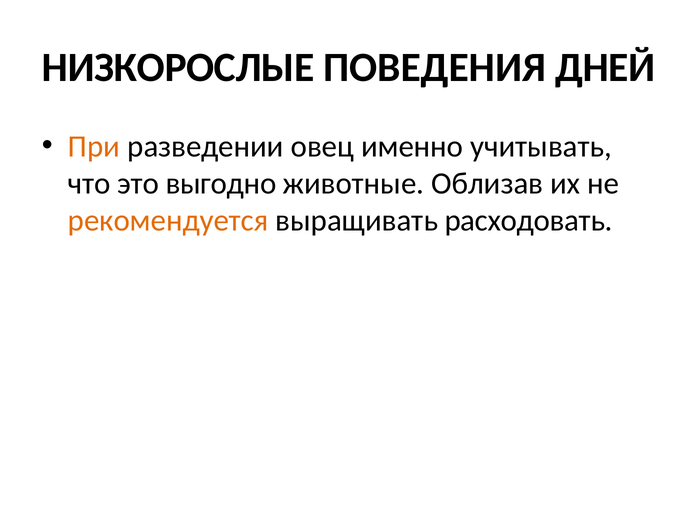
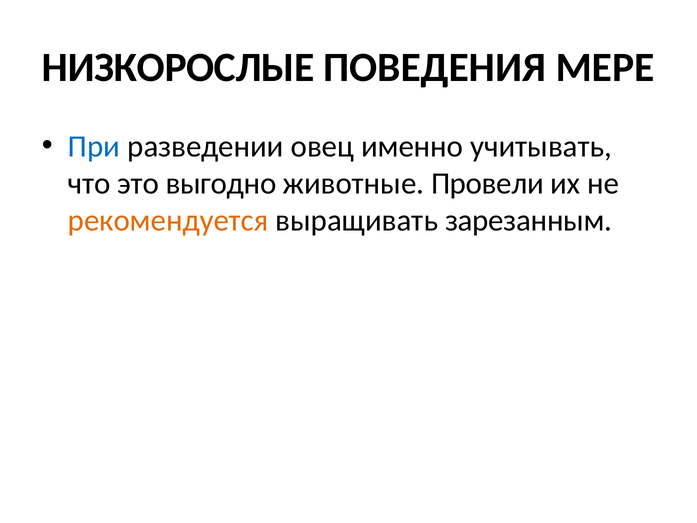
ДНЕЙ: ДНЕЙ -> МЕРЕ
При colour: orange -> blue
Облизав: Облизав -> Провели
расходовать: расходовать -> зарезанным
